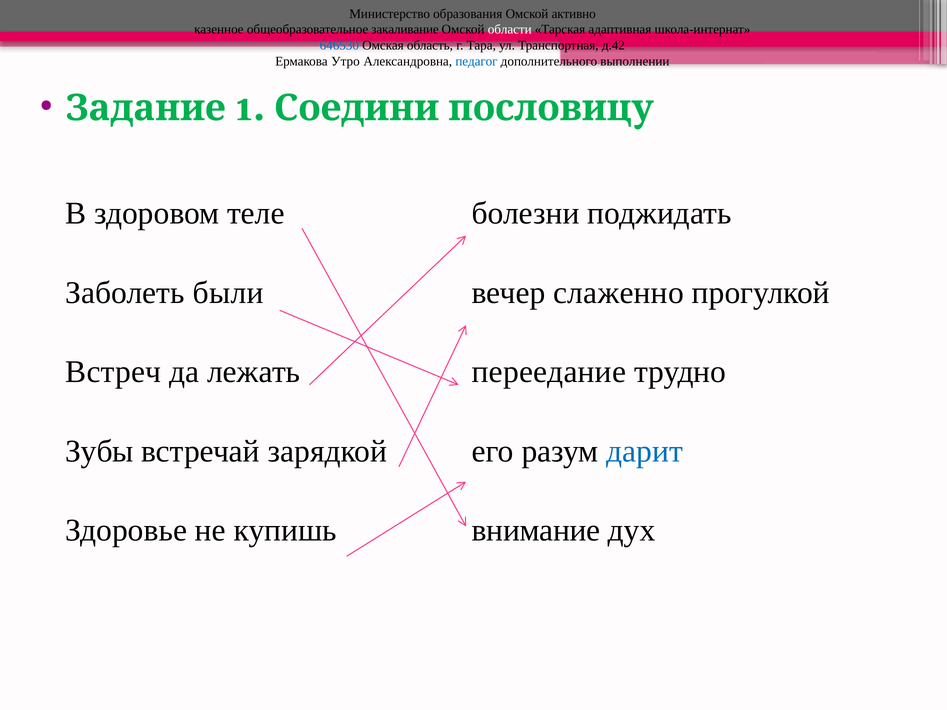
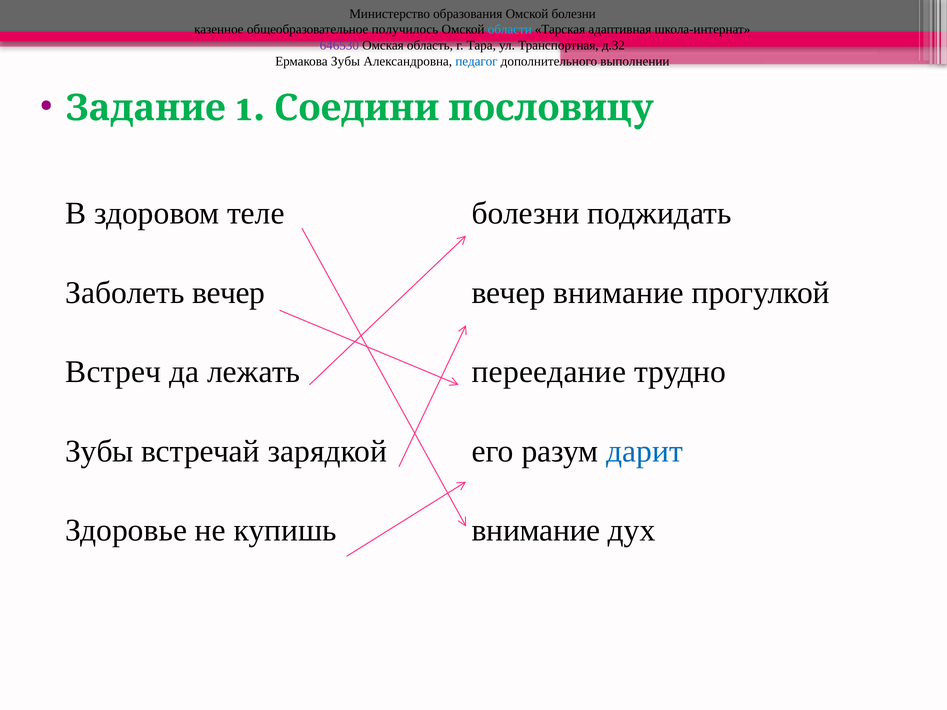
Омской активно: активно -> болезни
закаливание: закаливание -> получилось
области colour: white -> light blue
646530 colour: blue -> purple
д.42: д.42 -> д.32
Ермакова Утро: Утро -> Зубы
Заболеть были: были -> вечер
вечер слаженно: слаженно -> внимание
